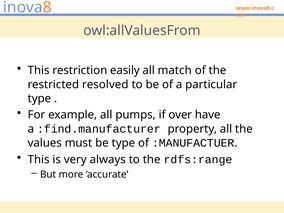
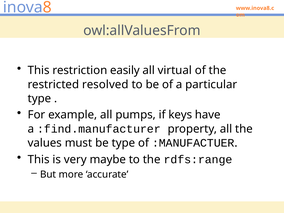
match: match -> virtual
over: over -> keys
always: always -> maybe
